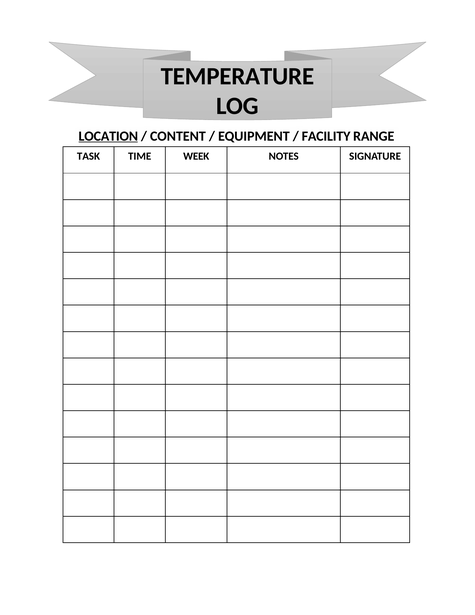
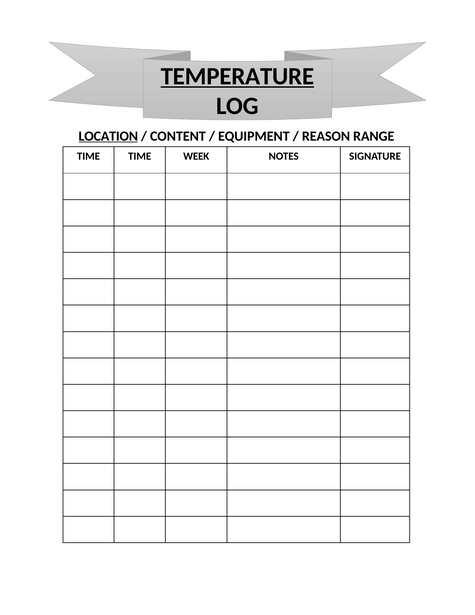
TEMPERATURE underline: none -> present
FACILITY: FACILITY -> REASON
TASK at (88, 156): TASK -> TIME
